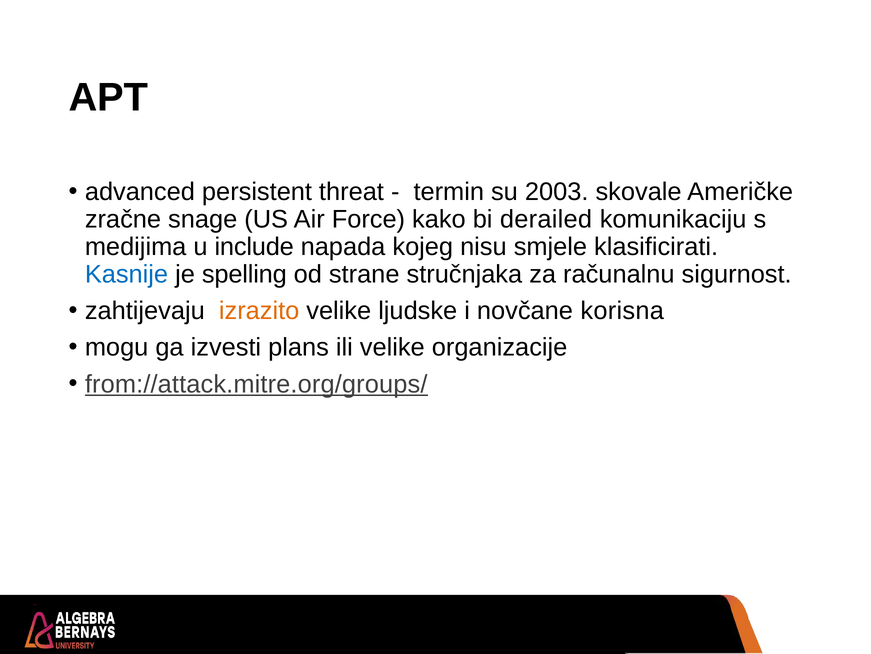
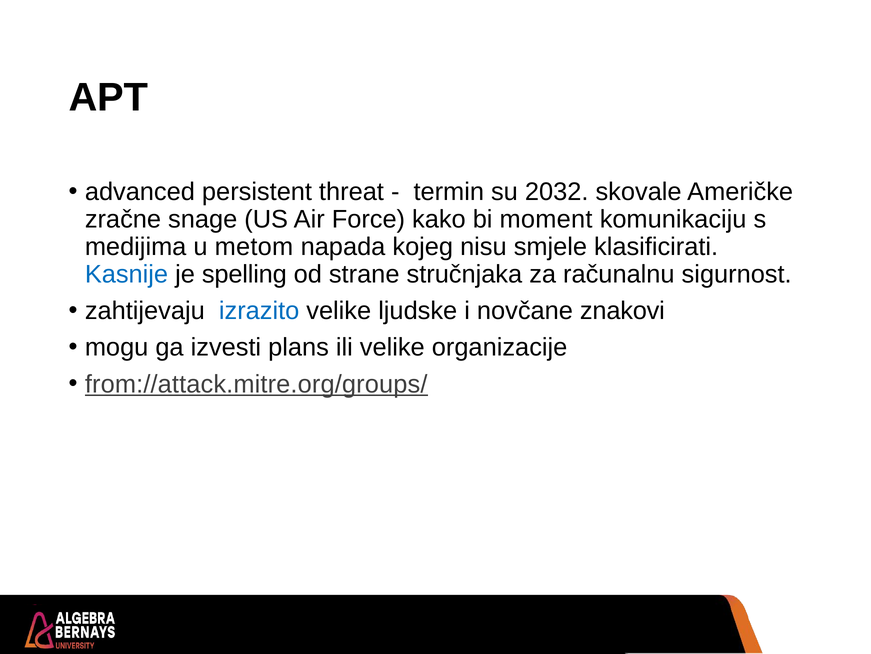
2003: 2003 -> 2032
derailed: derailed -> moment
include: include -> metom
izrazito colour: orange -> blue
korisna: korisna -> znakovi
